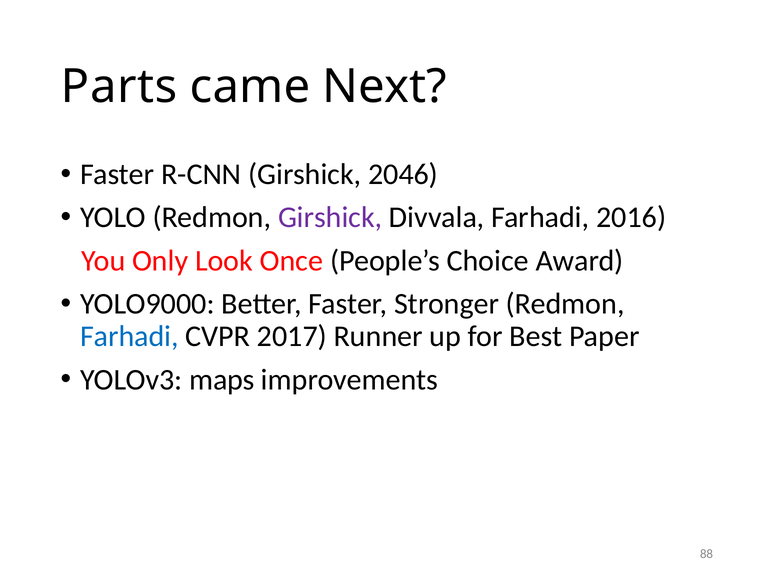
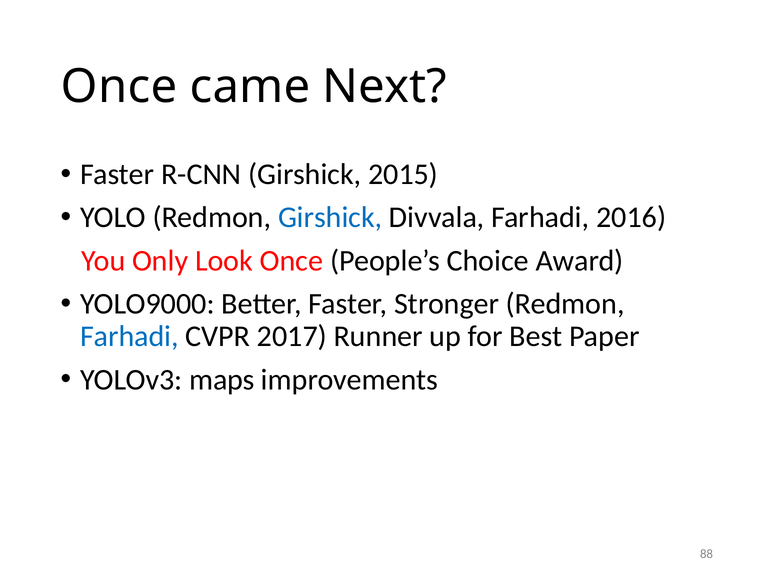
Parts at (119, 87): Parts -> Once
2046: 2046 -> 2015
Girshick at (330, 218) colour: purple -> blue
